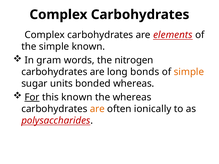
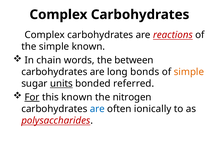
elements: elements -> reactions
gram: gram -> chain
nitrogen: nitrogen -> between
units underline: none -> present
bonded whereas: whereas -> referred
the whereas: whereas -> nitrogen
are at (97, 109) colour: orange -> blue
